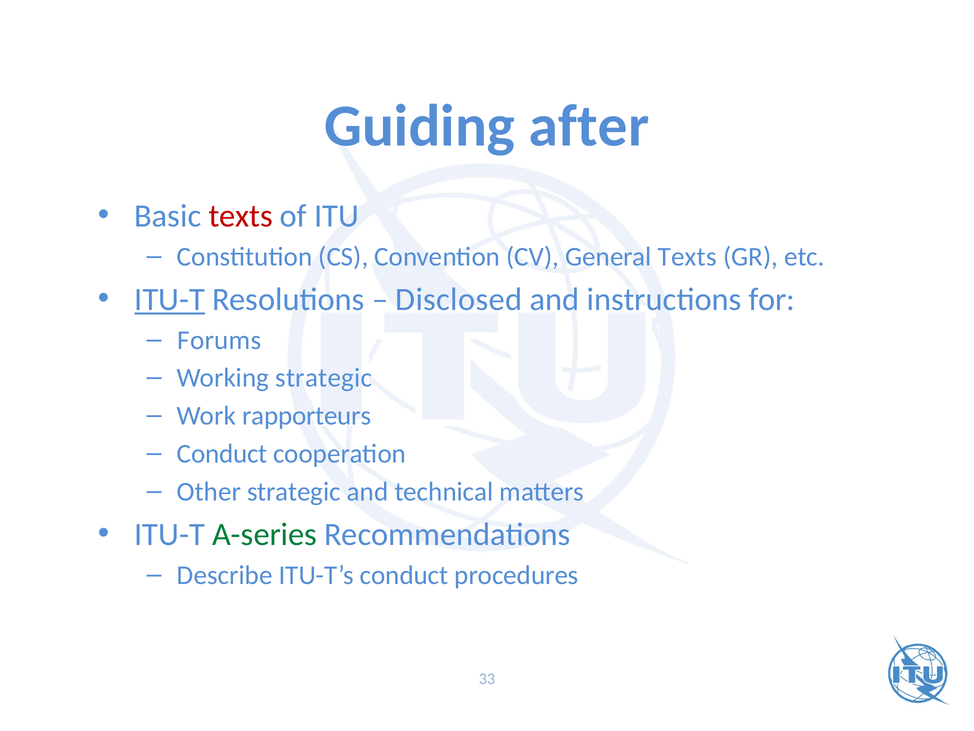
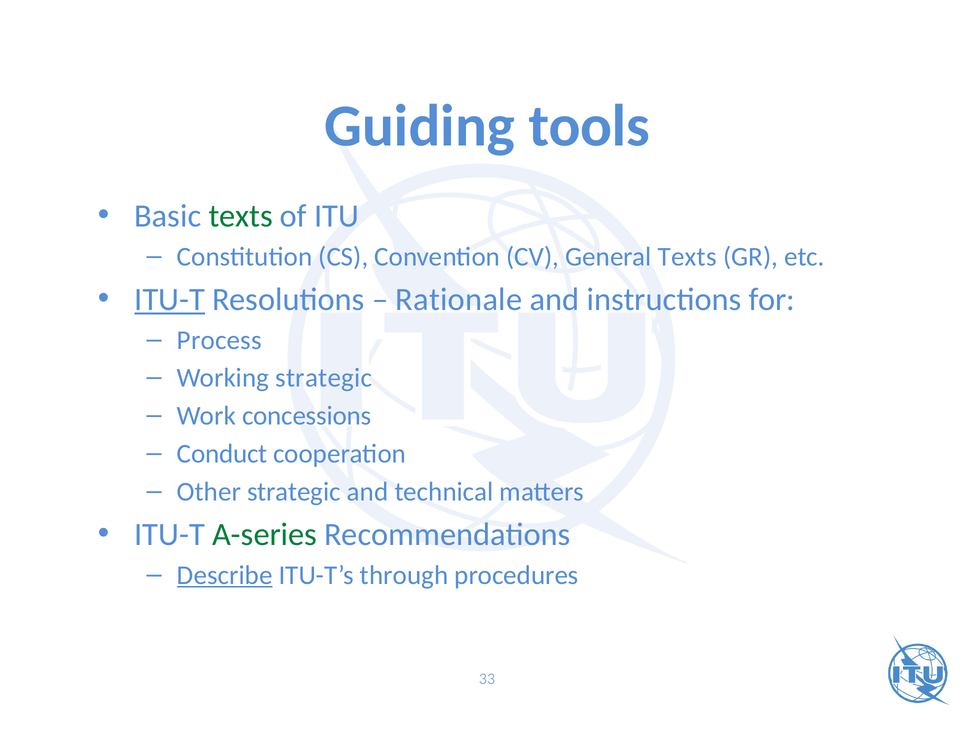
after: after -> tools
texts at (241, 216) colour: red -> green
Disclosed: Disclosed -> Rationale
Forums: Forums -> Process
rapporteurs: rapporteurs -> concessions
Describe underline: none -> present
ITU-T’s conduct: conduct -> through
